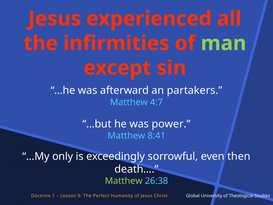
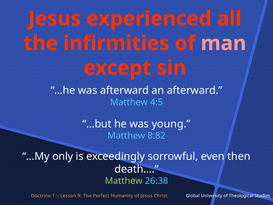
man colour: light green -> pink
an partakers: partakers -> afterward
4:7: 4:7 -> 4:5
power: power -> young
8:41: 8:41 -> 8:82
